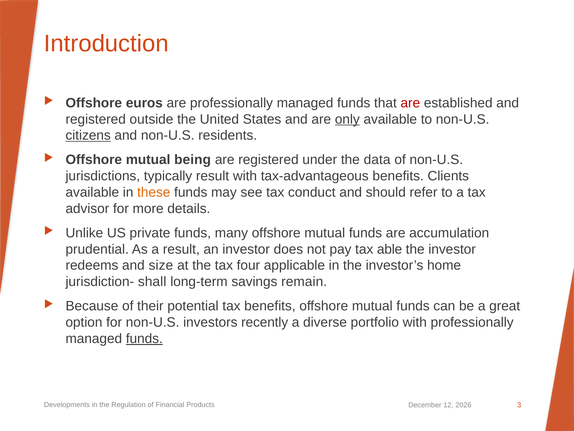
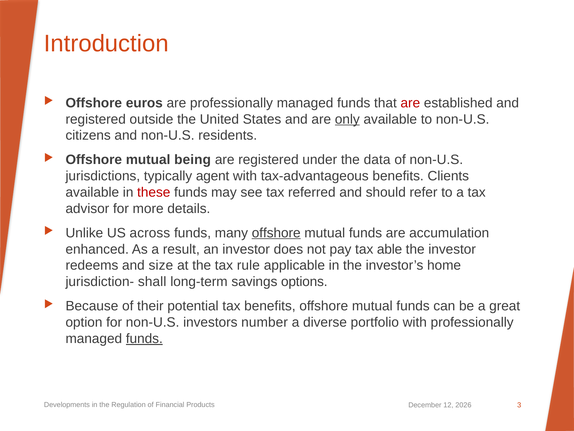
citizens underline: present -> none
typically result: result -> agent
these colour: orange -> red
conduct: conduct -> referred
private: private -> across
offshore at (276, 233) underline: none -> present
prudential: prudential -> enhanced
four: four -> rule
remain: remain -> options
recently: recently -> number
